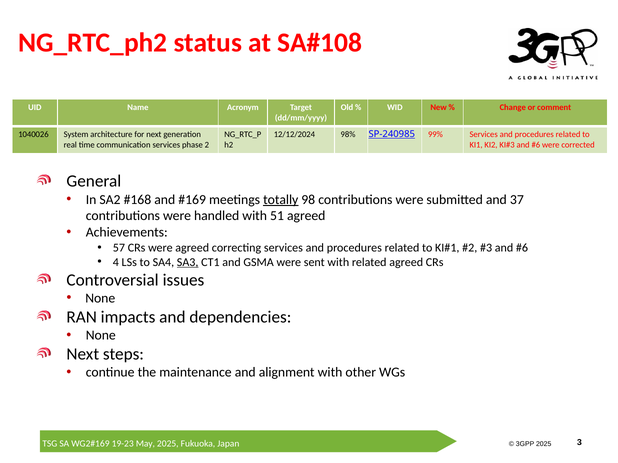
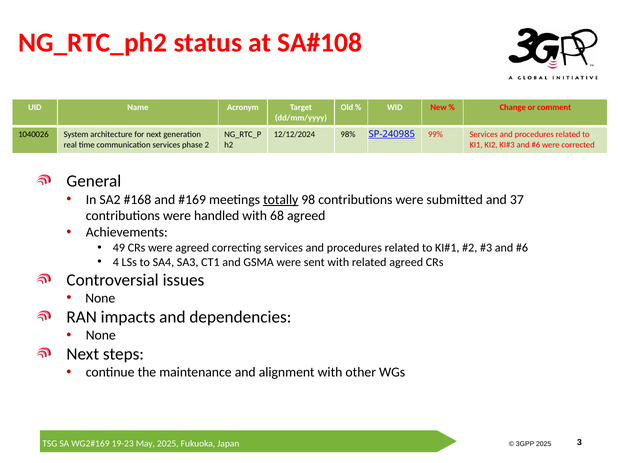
51: 51 -> 68
57: 57 -> 49
SA3 underline: present -> none
